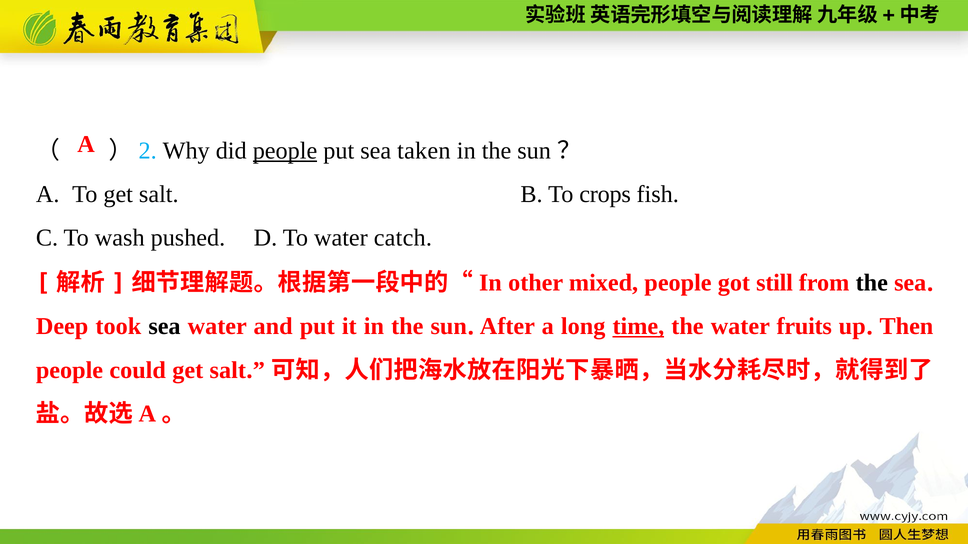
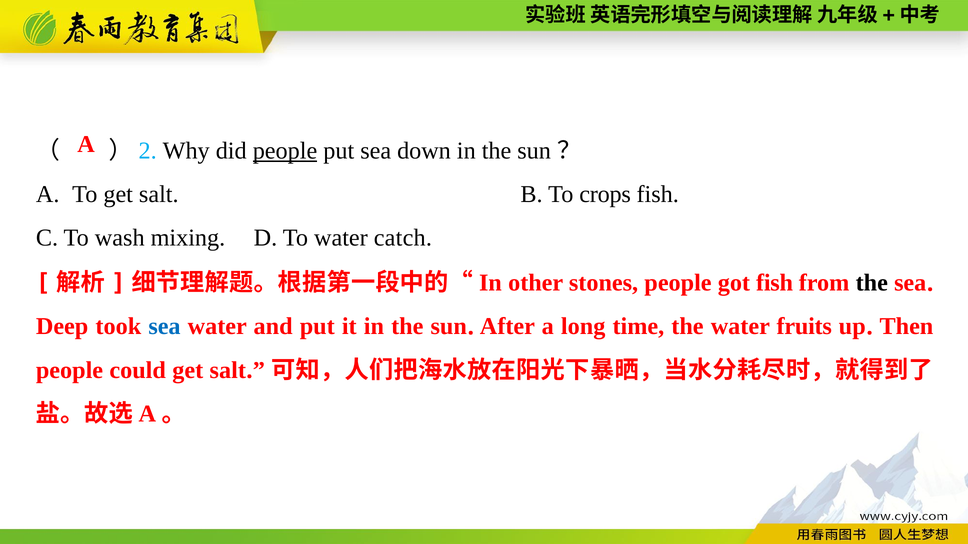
taken: taken -> down
pushed: pushed -> mixing
mixed: mixed -> stones
got still: still -> fish
sea at (164, 327) colour: black -> blue
time underline: present -> none
